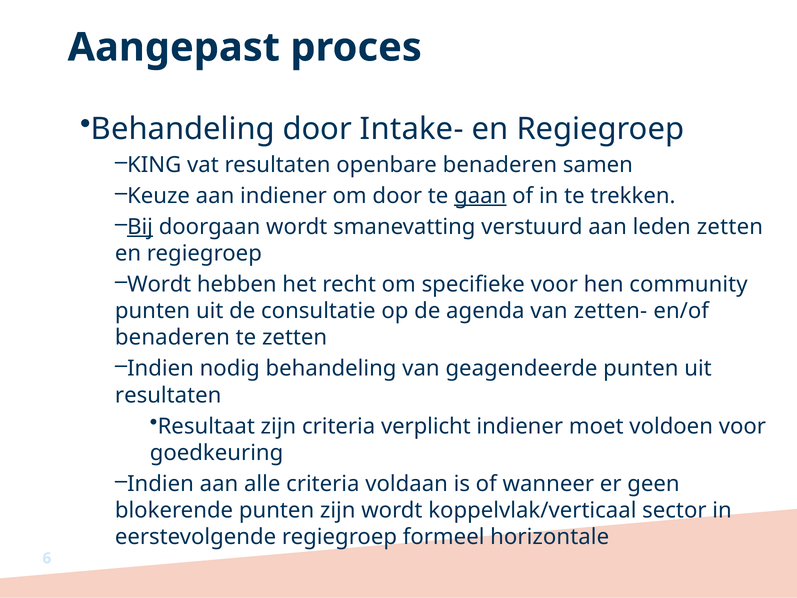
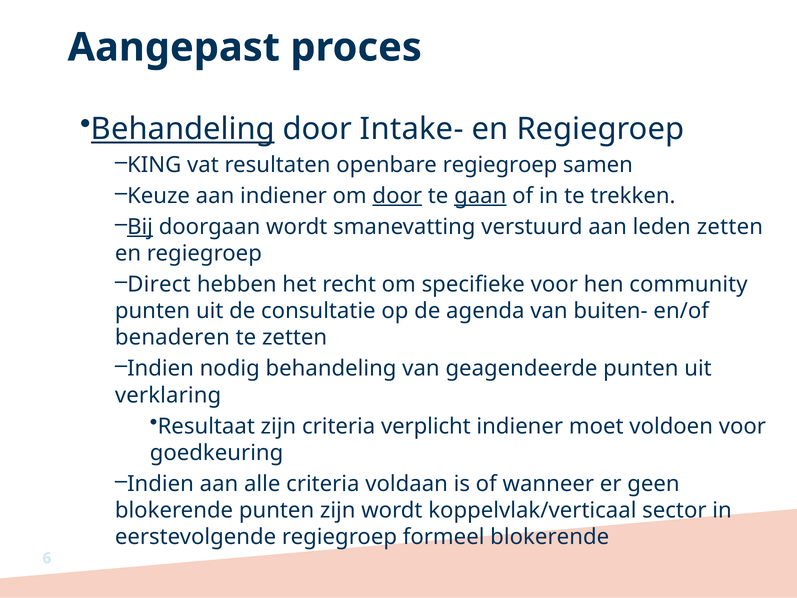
Behandeling at (183, 129) underline: none -> present
openbare benaderen: benaderen -> regiegroep
door at (397, 196) underline: none -> present
Wordt at (159, 284): Wordt -> Direct
zetten-: zetten- -> buiten-
resultaten at (168, 395): resultaten -> verklaring
formeel horizontale: horizontale -> blokerende
